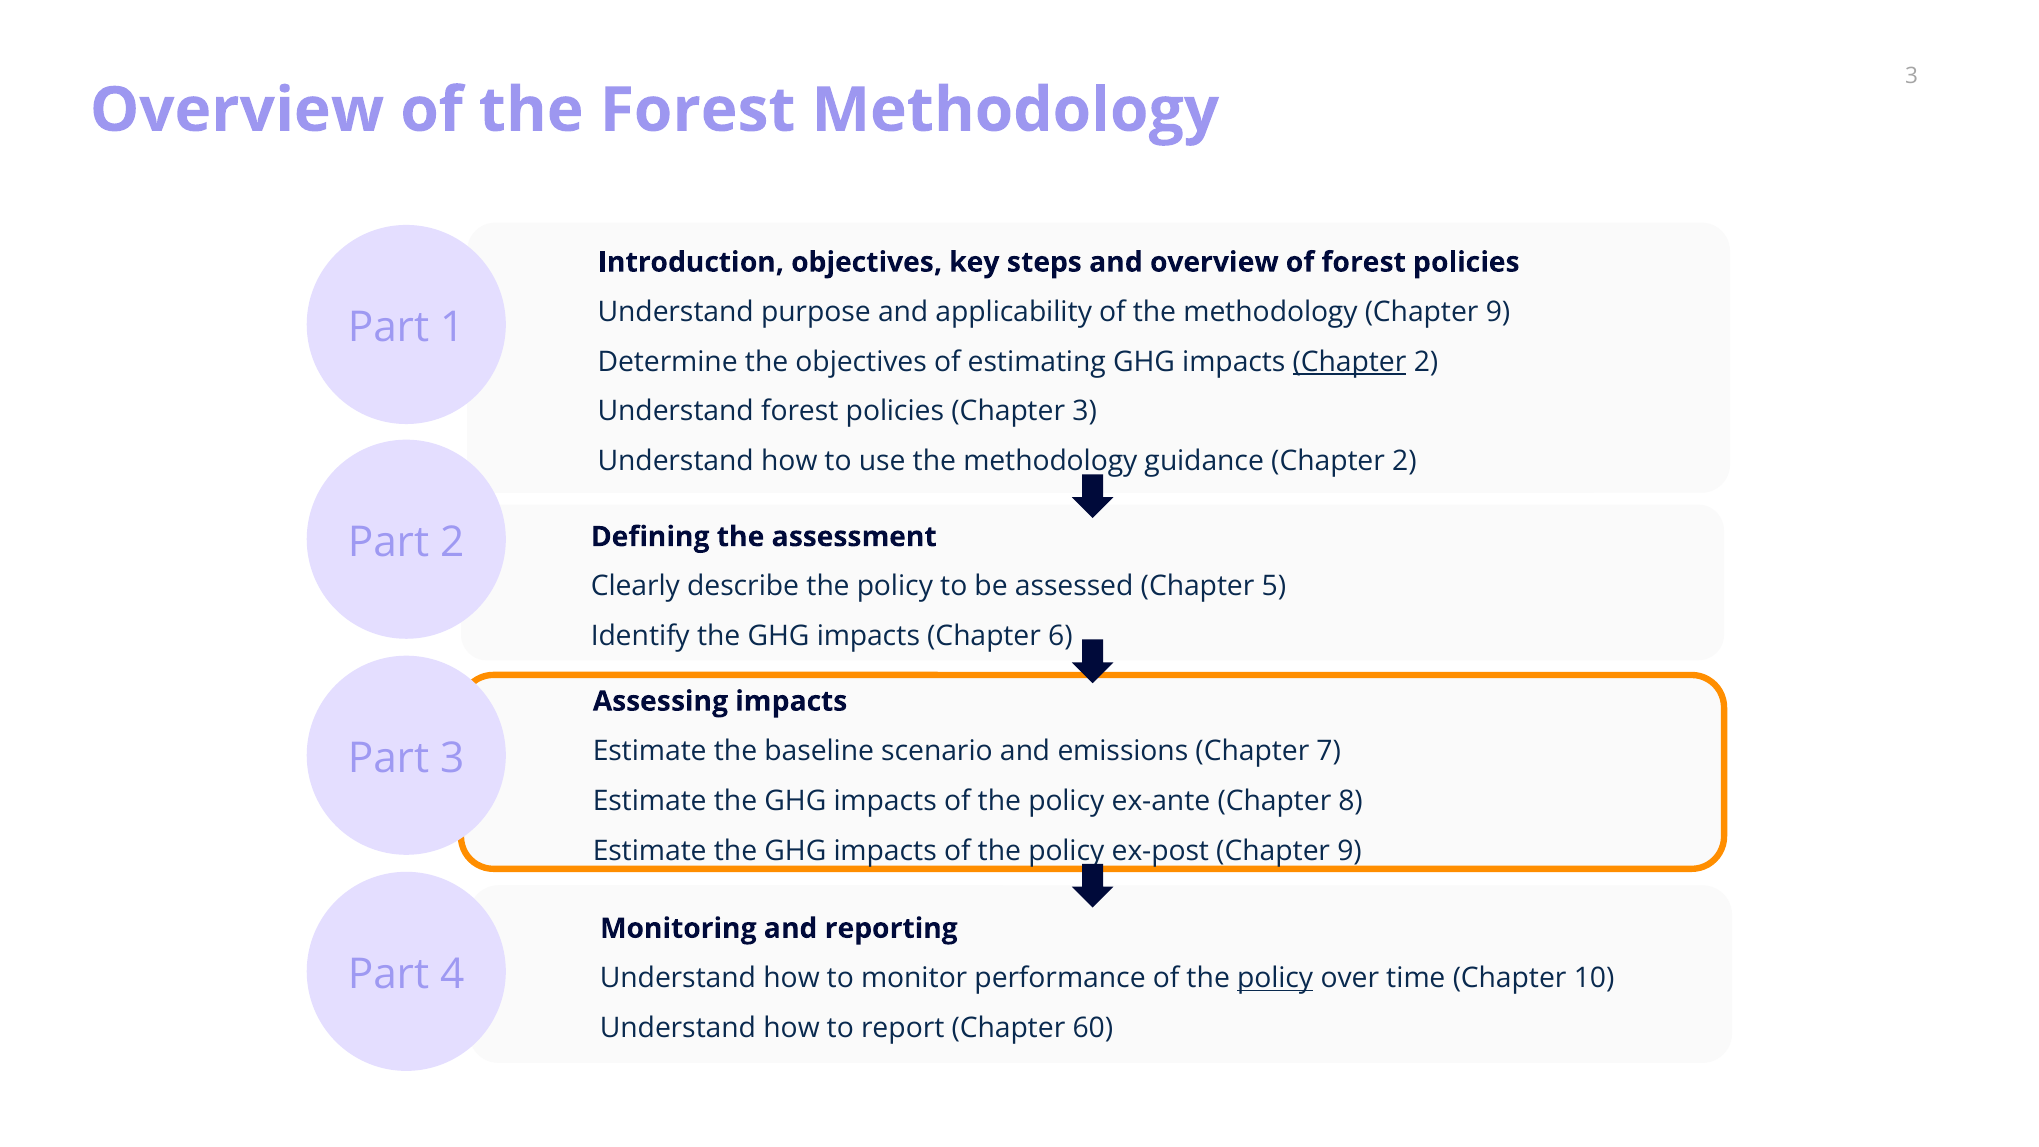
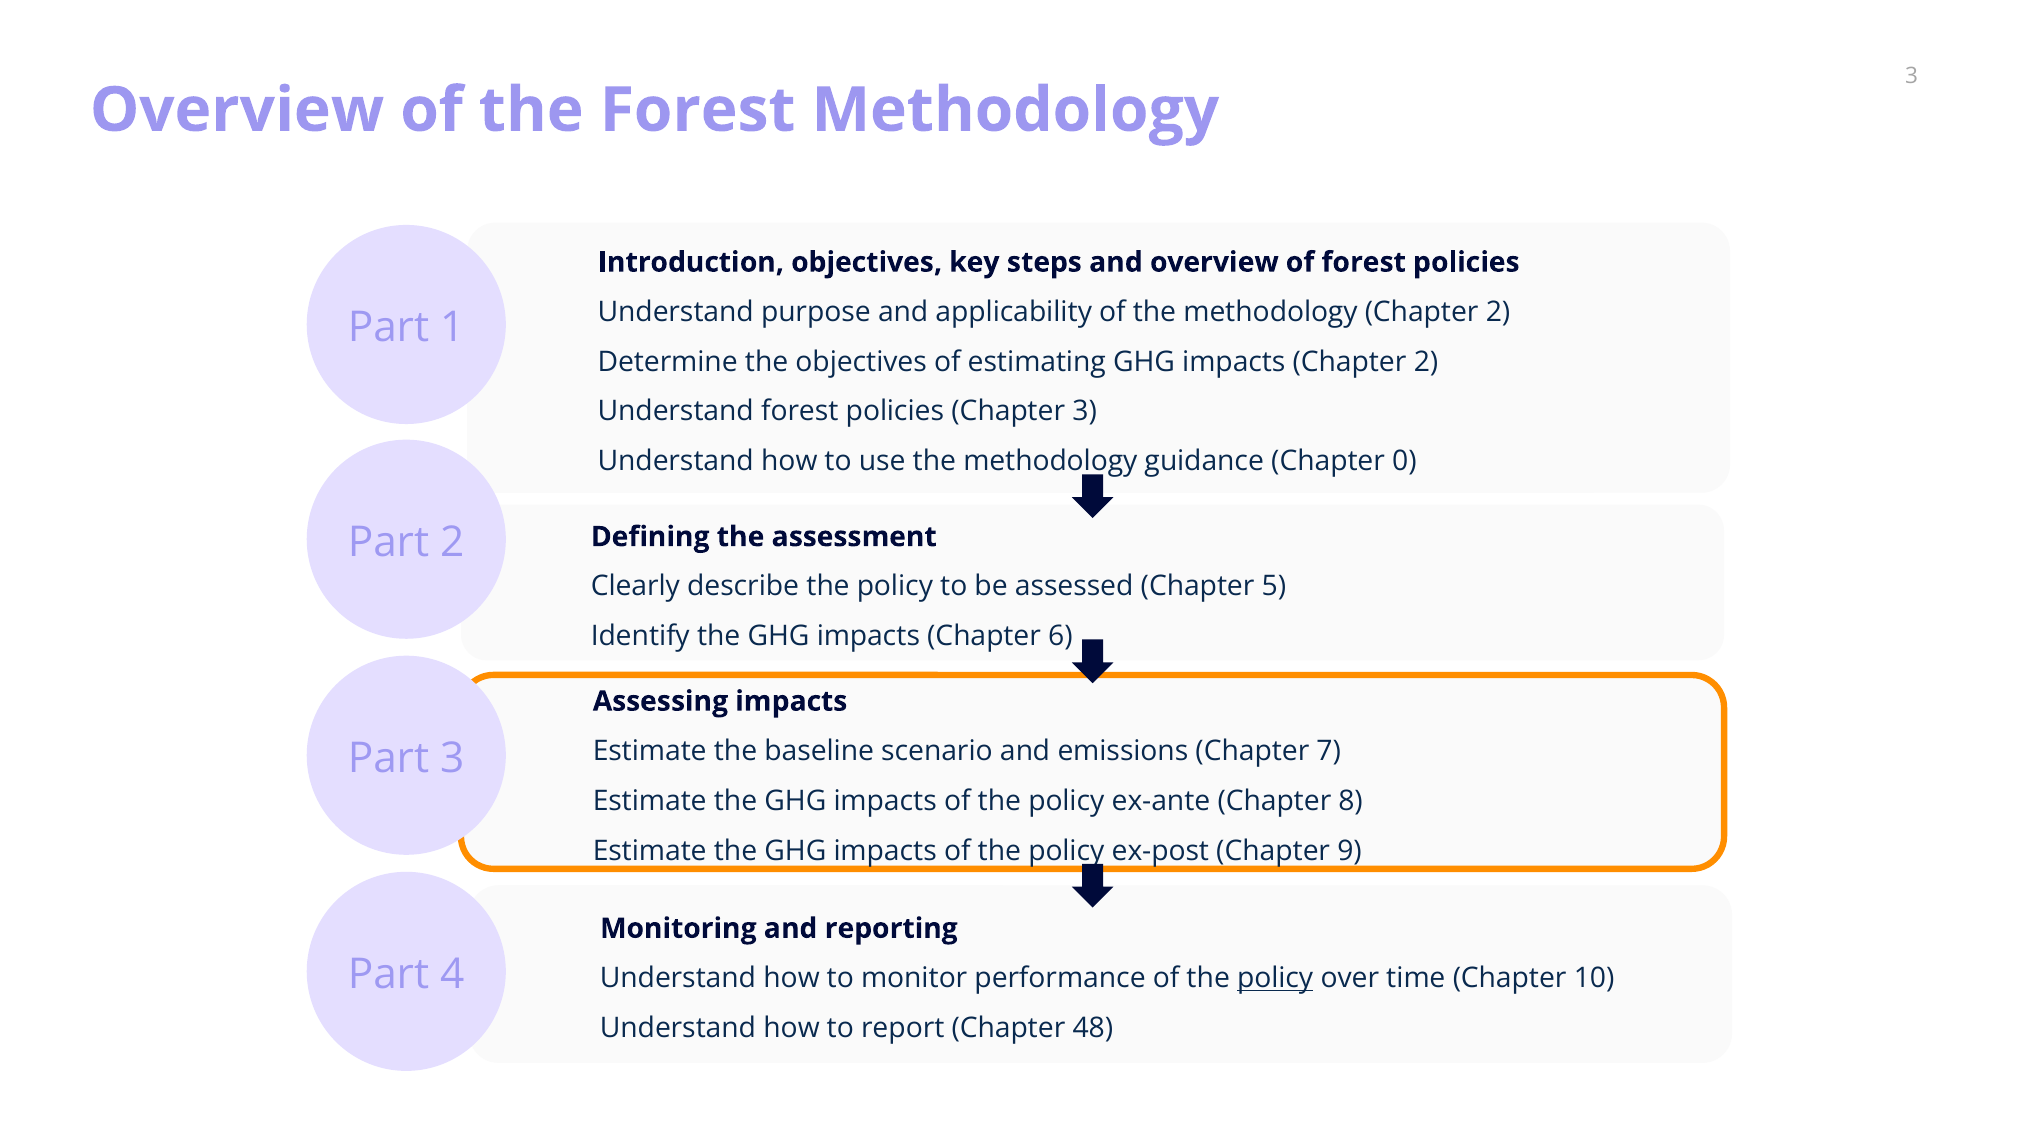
methodology Chapter 9: 9 -> 2
Chapter at (1349, 362) underline: present -> none
guidance Chapter 2: 2 -> 0
60: 60 -> 48
